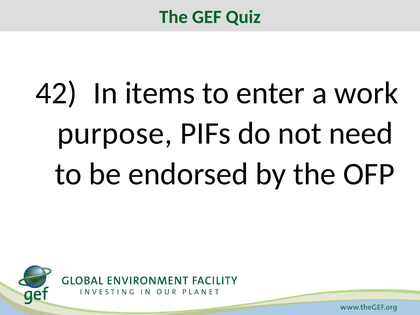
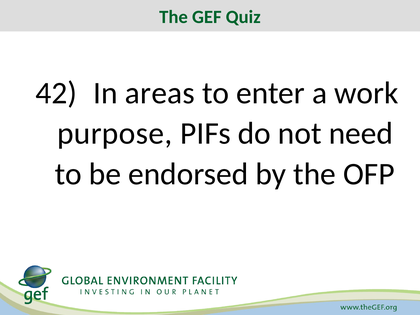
items: items -> areas
